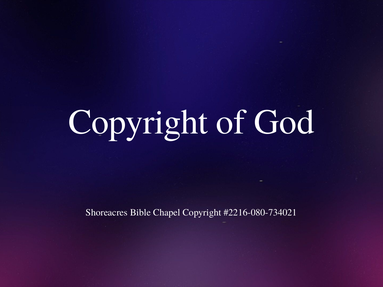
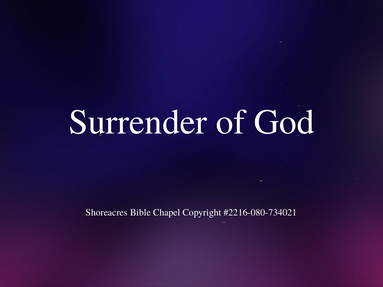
Copyright at (138, 122): Copyright -> Surrender
